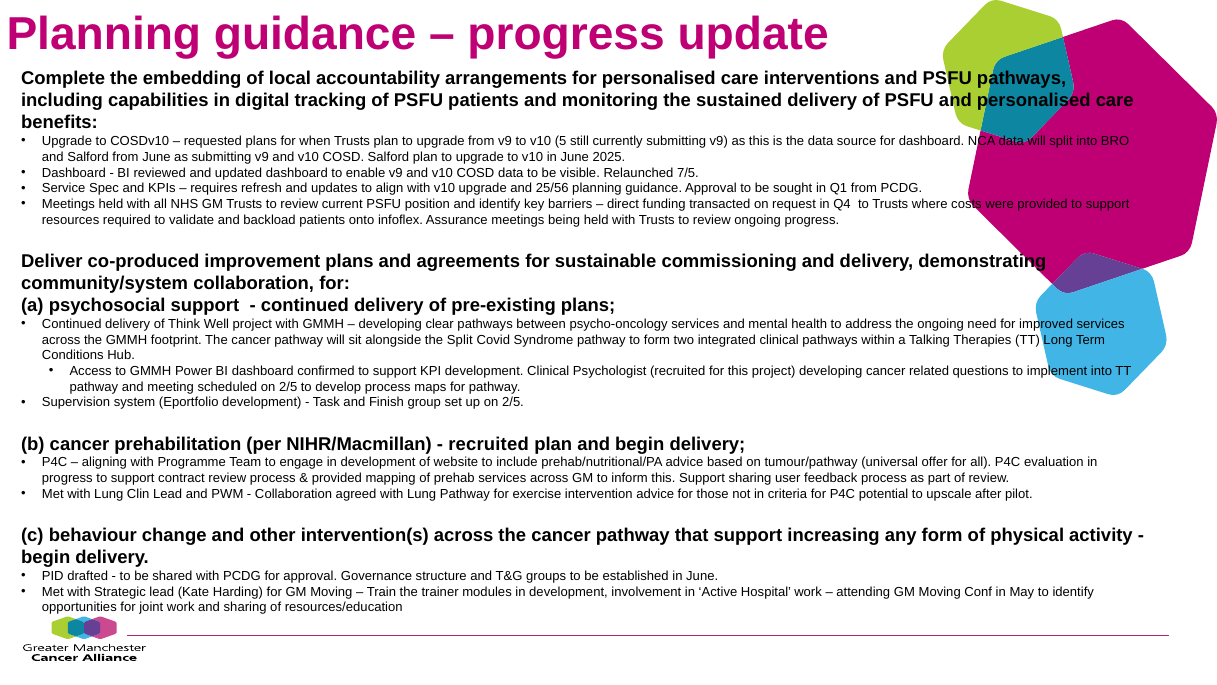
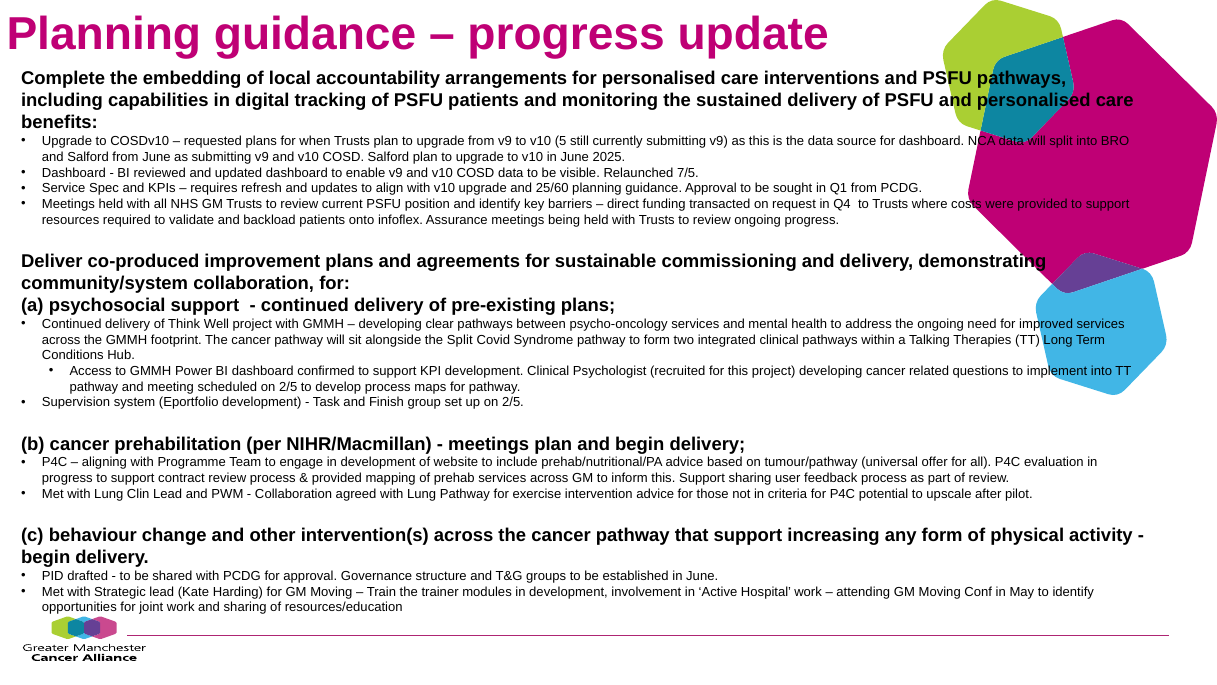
25/56: 25/56 -> 25/60
recruited at (489, 444): recruited -> meetings
